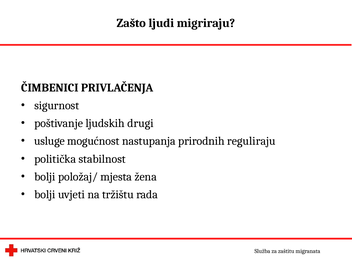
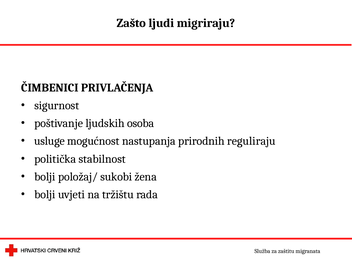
drugi: drugi -> osoba
mjesta: mjesta -> sukobi
